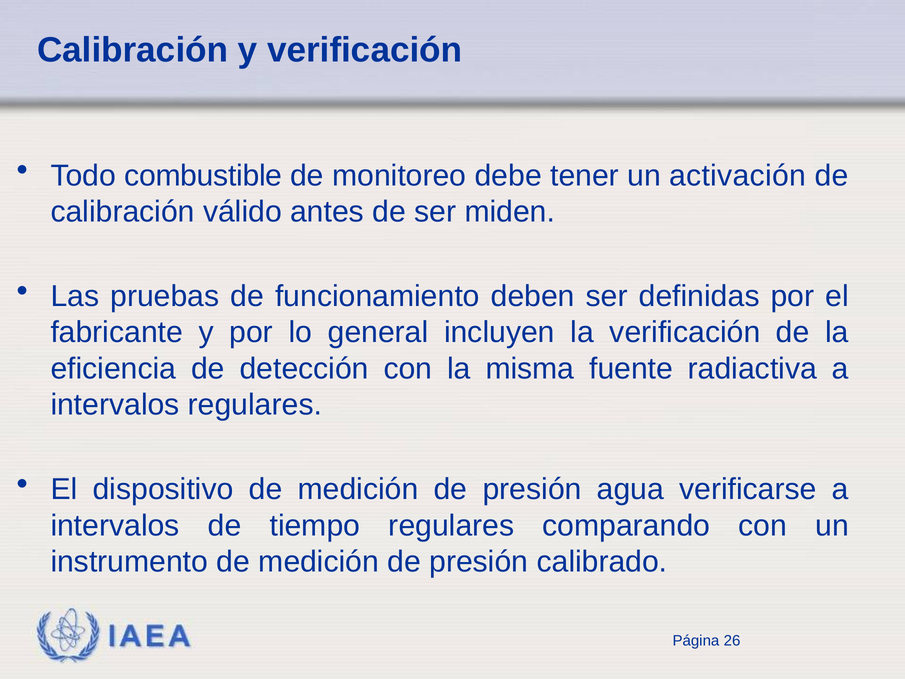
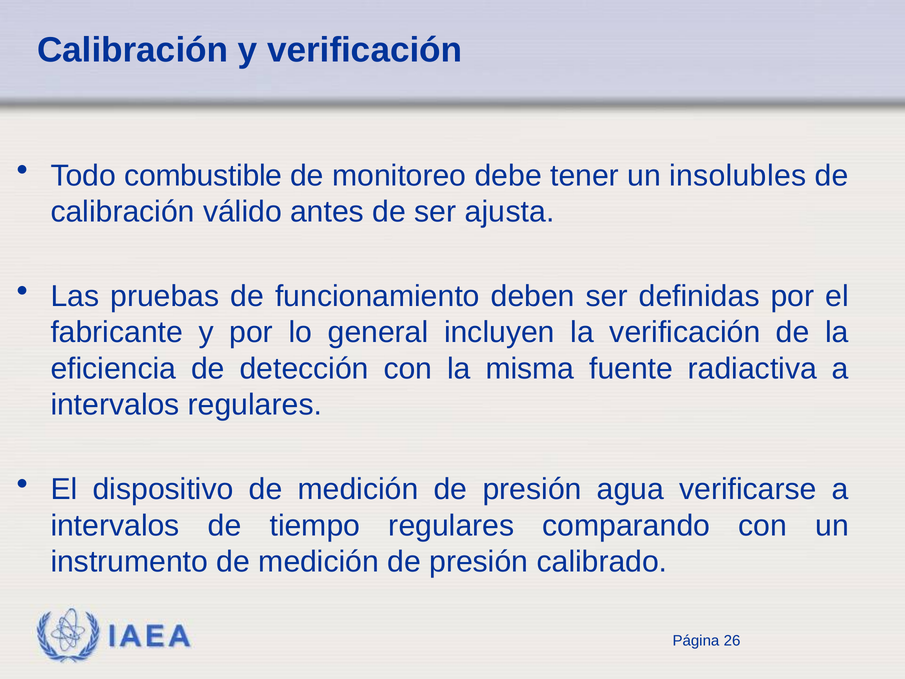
activación: activación -> insolubles
miden: miden -> ajusta
